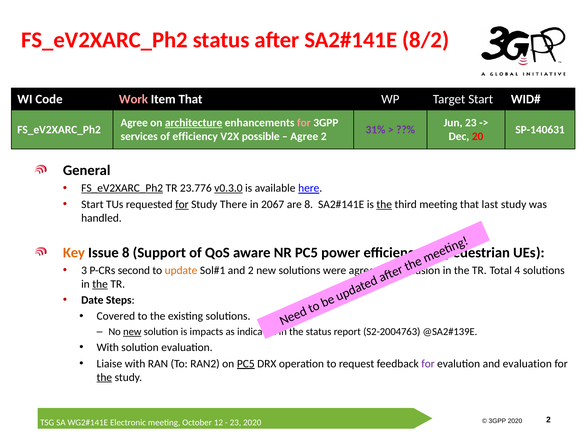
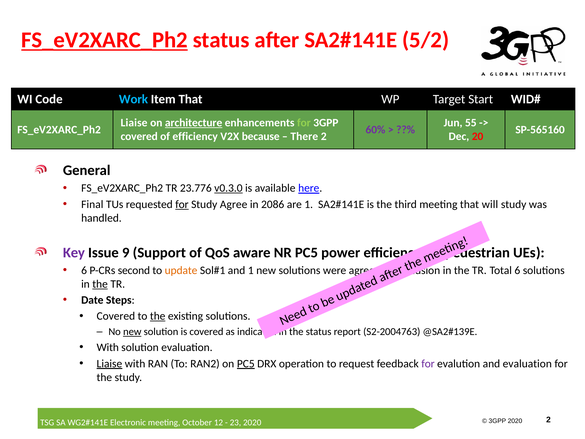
FS_eV2XARC_Ph2 at (105, 40) underline: none -> present
8/2: 8/2 -> 5/2
Work colour: pink -> light blue
Agree at (134, 123): Agree -> Liaise
for at (304, 123) colour: pink -> light green
Jun 23: 23 -> 55
31%: 31% -> 60%
SP-140631: SP-140631 -> SP-565160
services at (139, 136): services -> covered
possible: possible -> because
Agree at (304, 136): Agree -> There
FS_eV2XARC_Ph2 at (122, 188) underline: present -> none
Start at (92, 204): Start -> Final
There: There -> Agree
2067: 2067 -> 2086
are 8: 8 -> 1
the at (384, 204) underline: present -> none
last: last -> will
Key colour: orange -> purple
Issue 8: 8 -> 9
3 at (84, 270): 3 -> 6
and 2: 2 -> 1
Total 4: 4 -> 6
the at (158, 316) underline: none -> present
is impacts: impacts -> covered
Liaise at (109, 363) underline: none -> present
the at (104, 377) underline: present -> none
